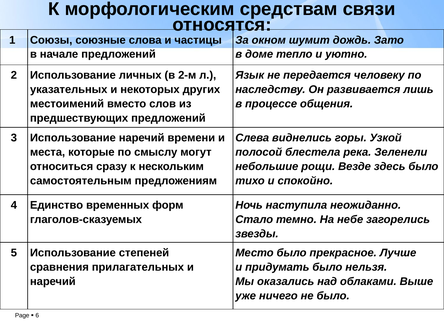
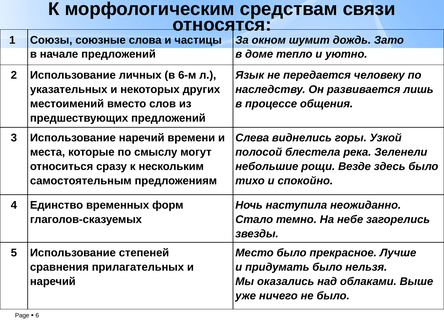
2-м: 2-м -> 6-м
